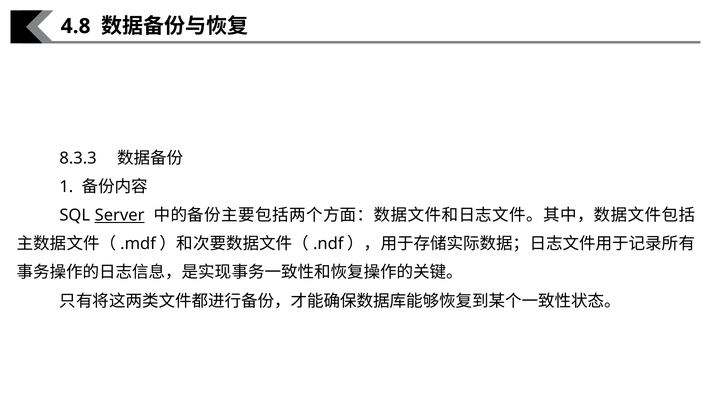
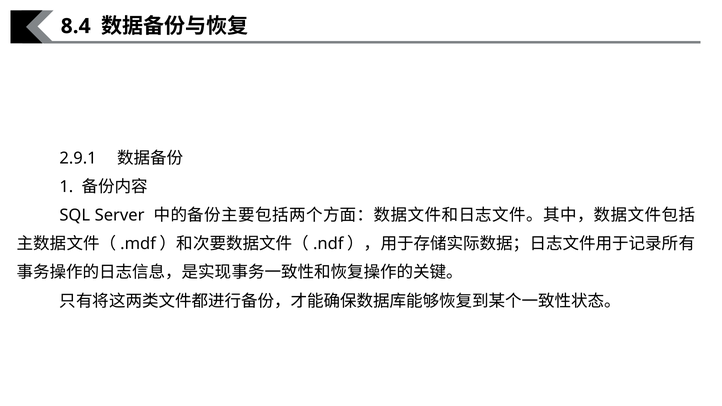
4.8: 4.8 -> 8.4
8.3.3: 8.3.3 -> 2.9.1
Server underline: present -> none
